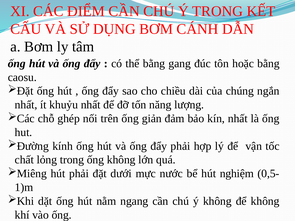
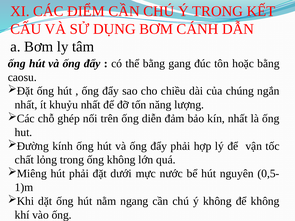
giản: giản -> diễn
nghiệm: nghiệm -> nguyên
